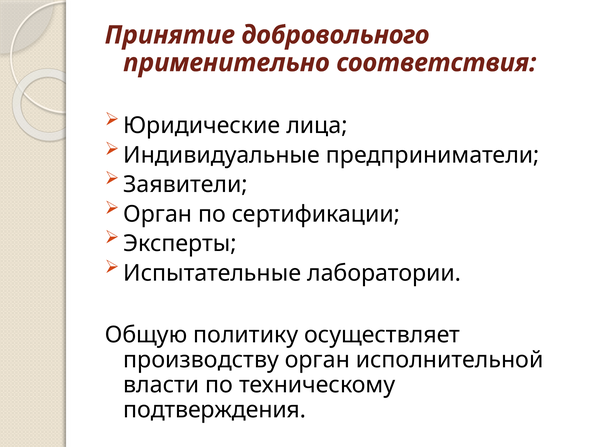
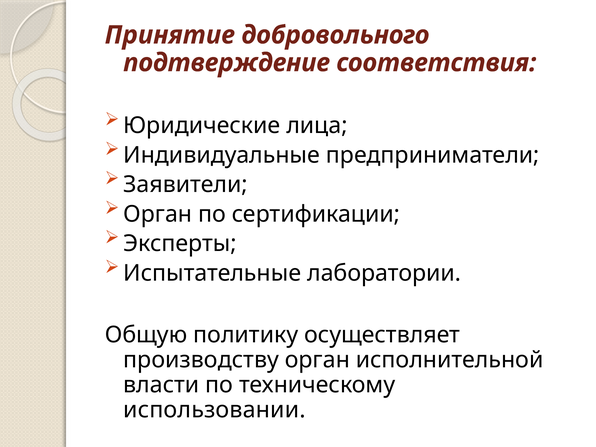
применительно: применительно -> подтверждение
подтверждения: подтверждения -> использовании
